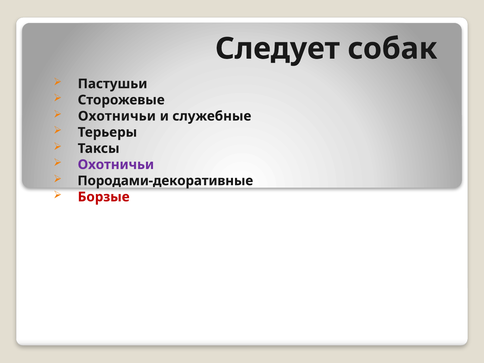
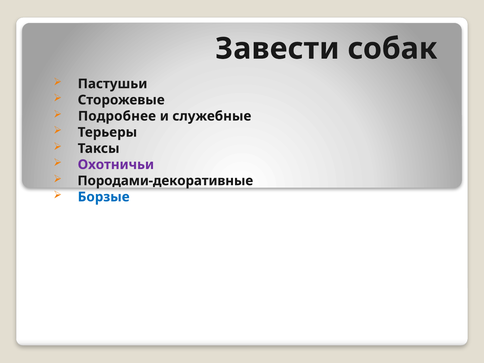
Следует: Следует -> Завести
Охотничьи at (117, 116): Охотничьи -> Подробнее
Борзые colour: red -> blue
